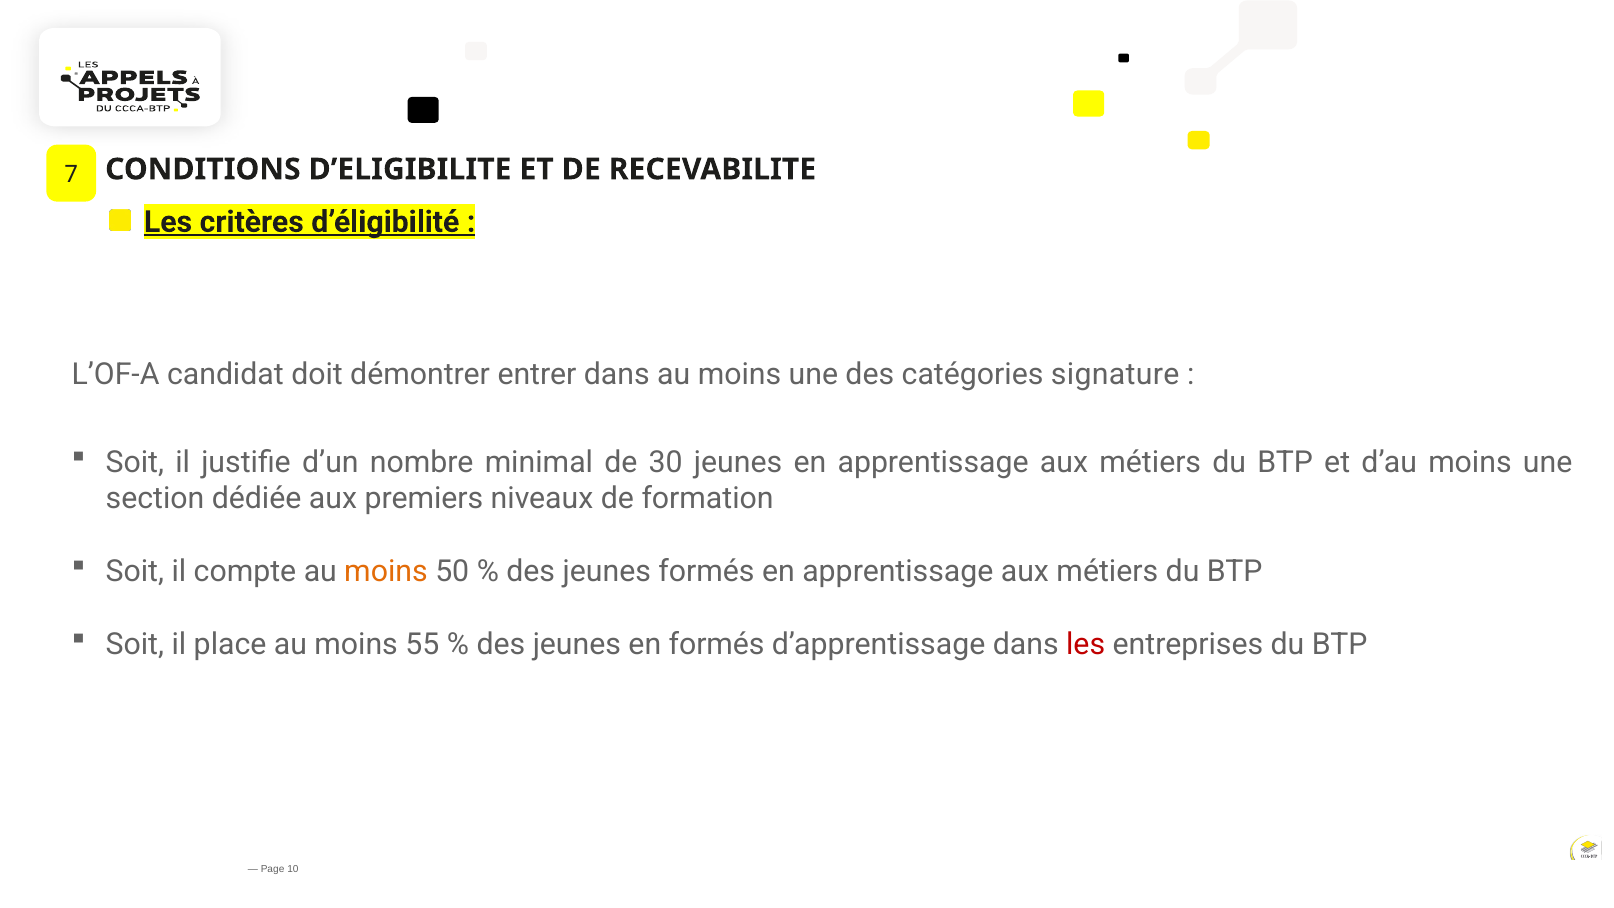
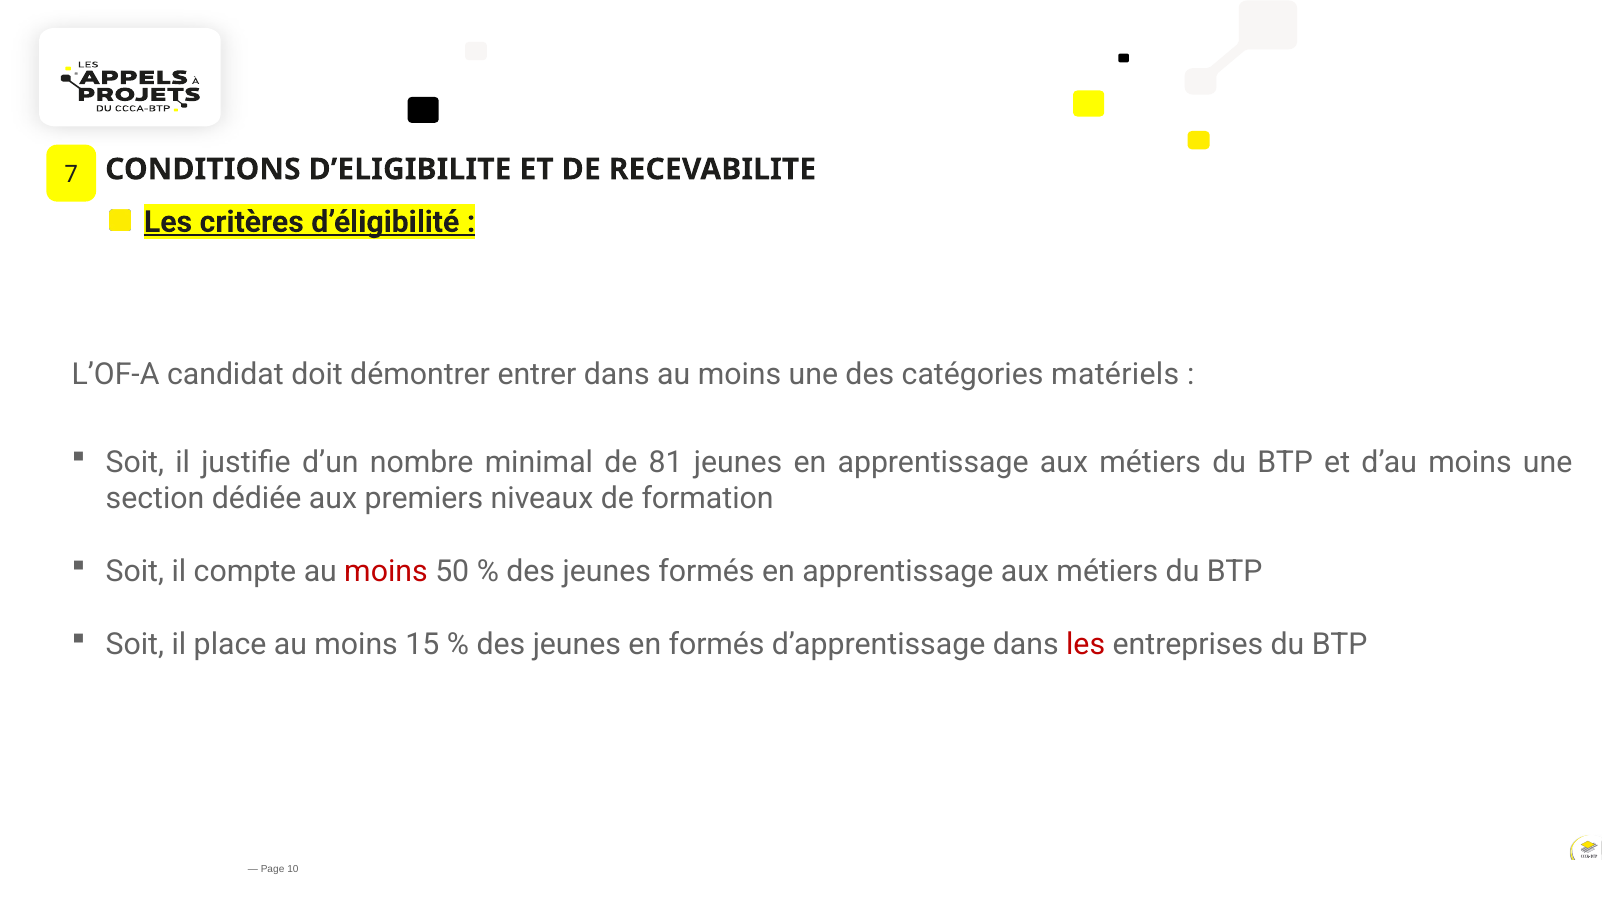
signature: signature -> matériels
30: 30 -> 81
moins at (386, 571) colour: orange -> red
55: 55 -> 15
